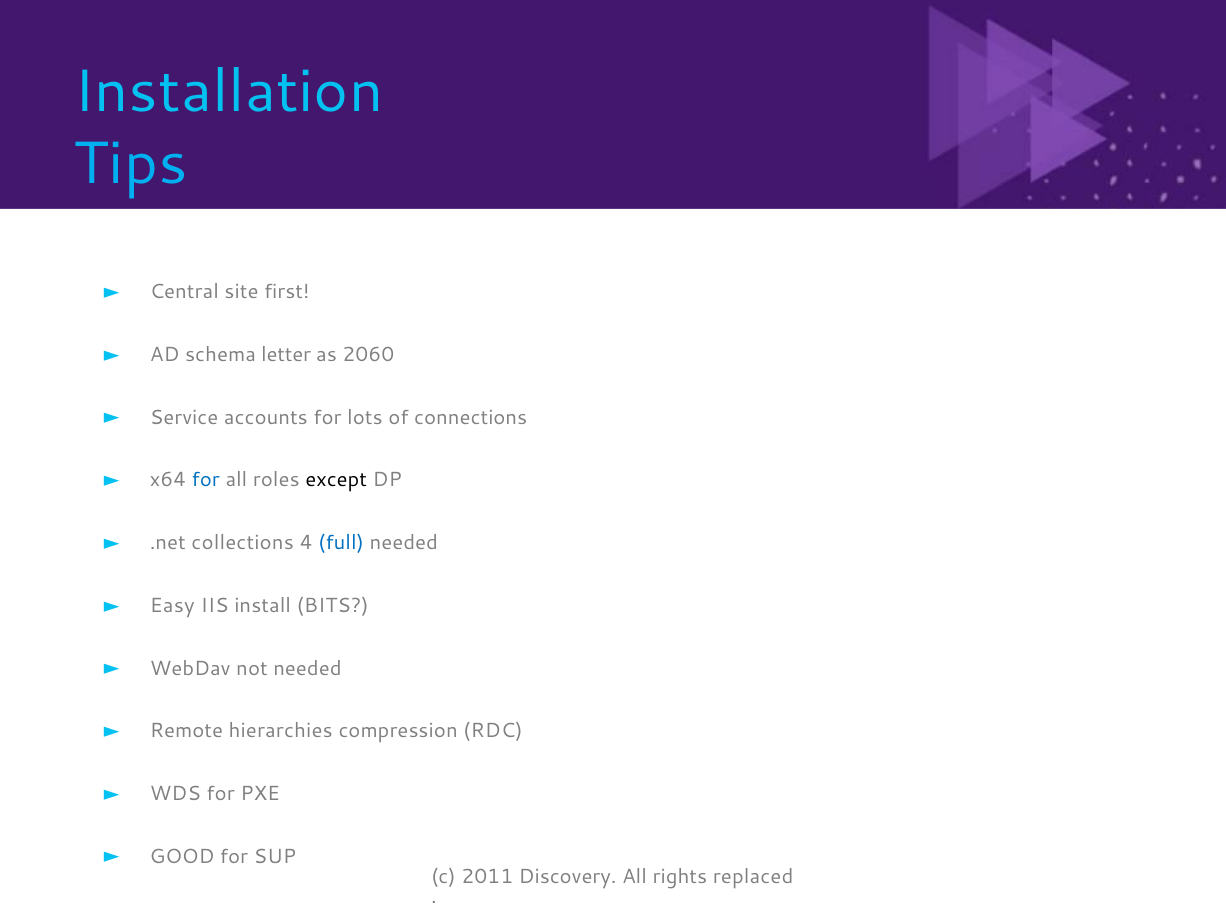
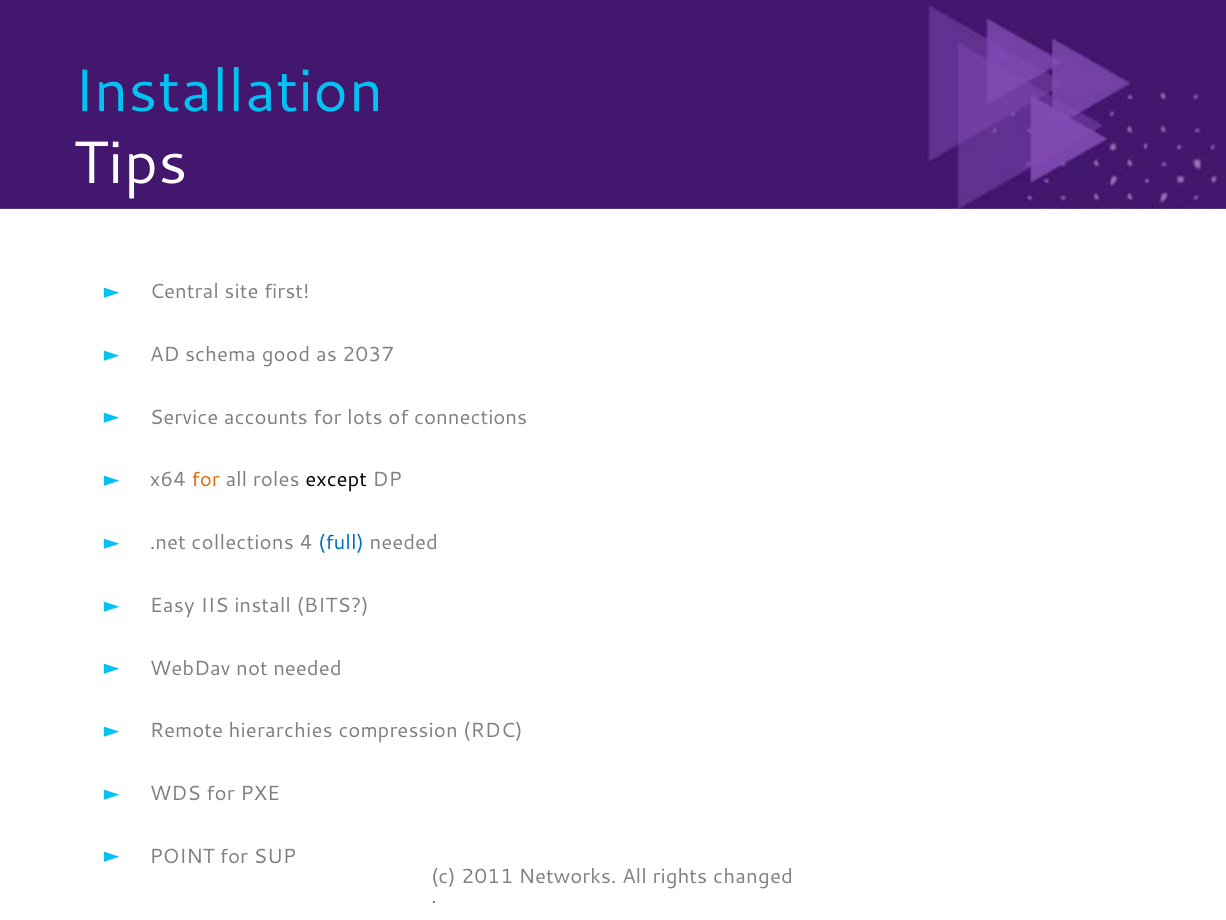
Tips colour: light blue -> white
letter: letter -> good
2060: 2060 -> 2037
for at (206, 480) colour: blue -> orange
GOOD: GOOD -> POINT
Discovery: Discovery -> Networks
replaced: replaced -> changed
